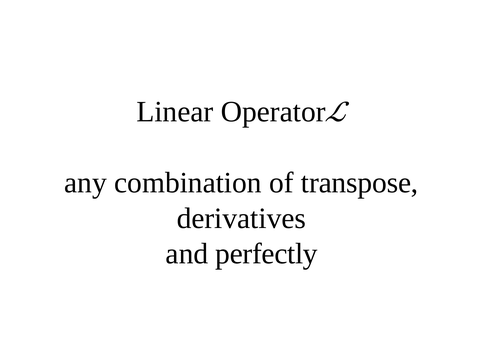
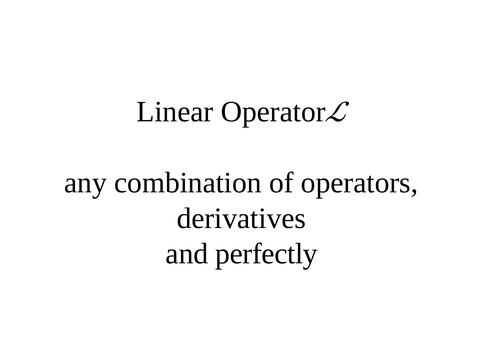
transpose: transpose -> operators
